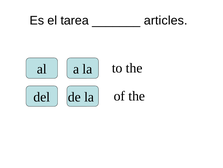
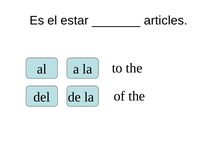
tarea: tarea -> estar
